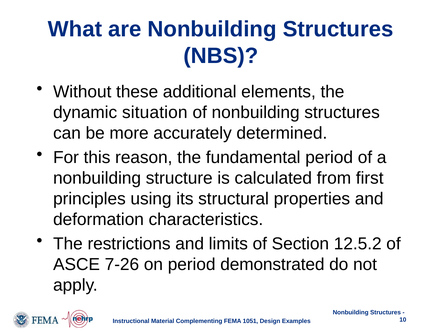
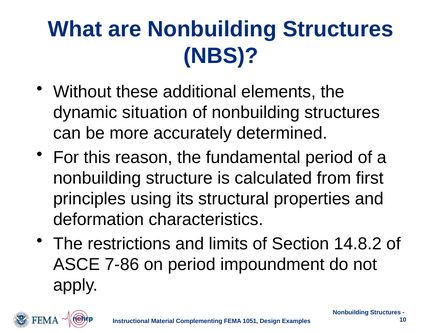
12.5.2: 12.5.2 -> 14.8.2
7-26: 7-26 -> 7-86
demonstrated: demonstrated -> impoundment
